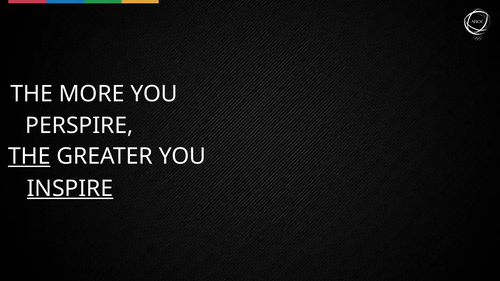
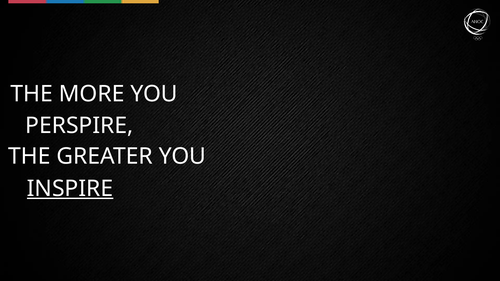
THE at (29, 157) underline: present -> none
